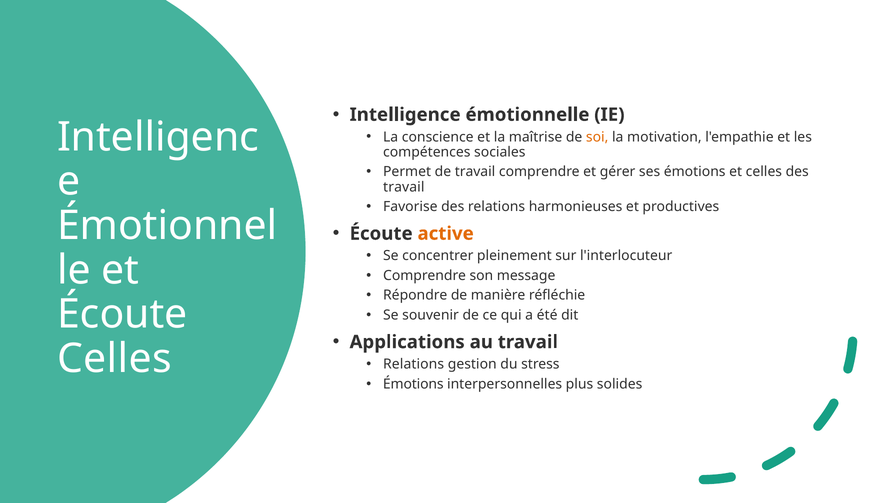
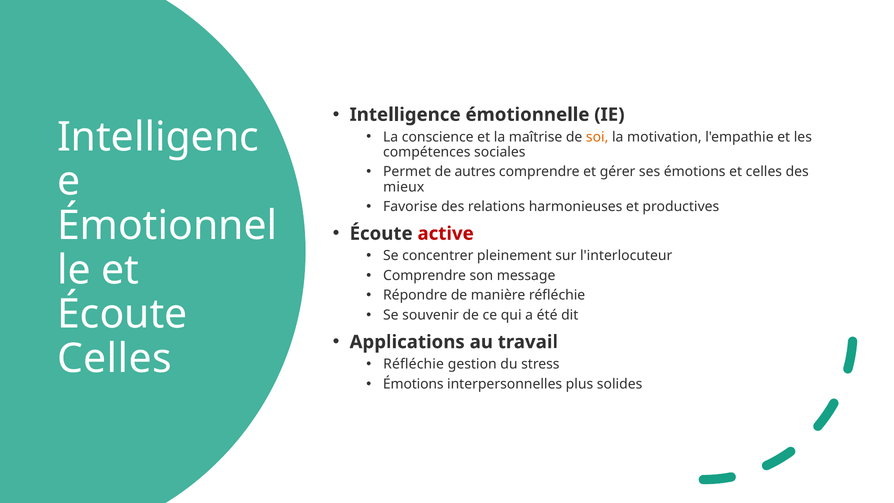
de travail: travail -> autres
travail at (404, 187): travail -> mieux
active colour: orange -> red
Relations at (414, 364): Relations -> Réfléchie
